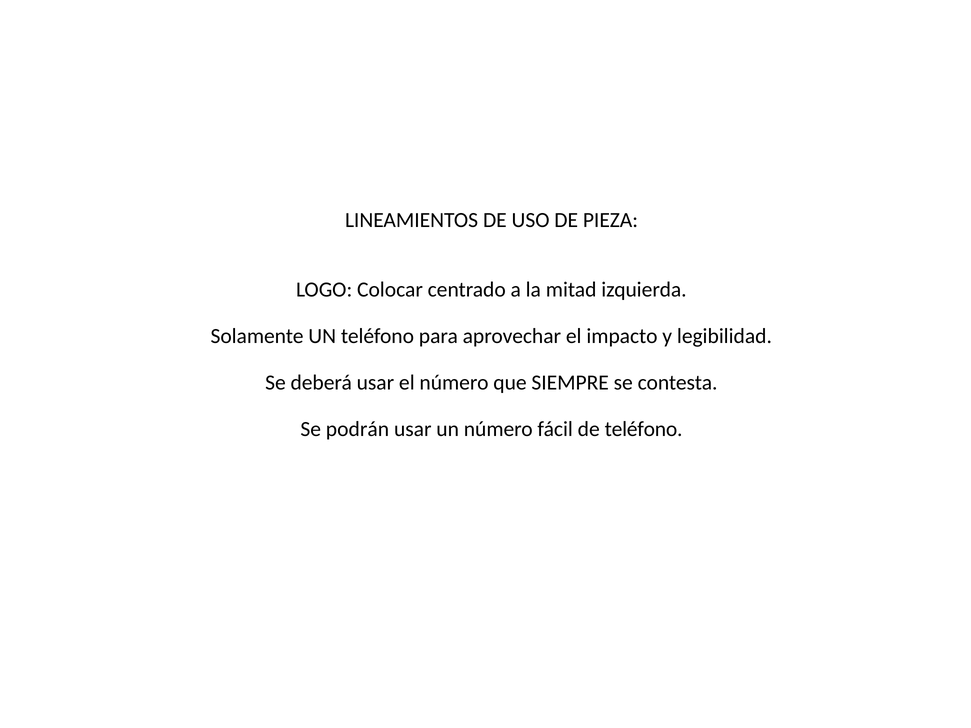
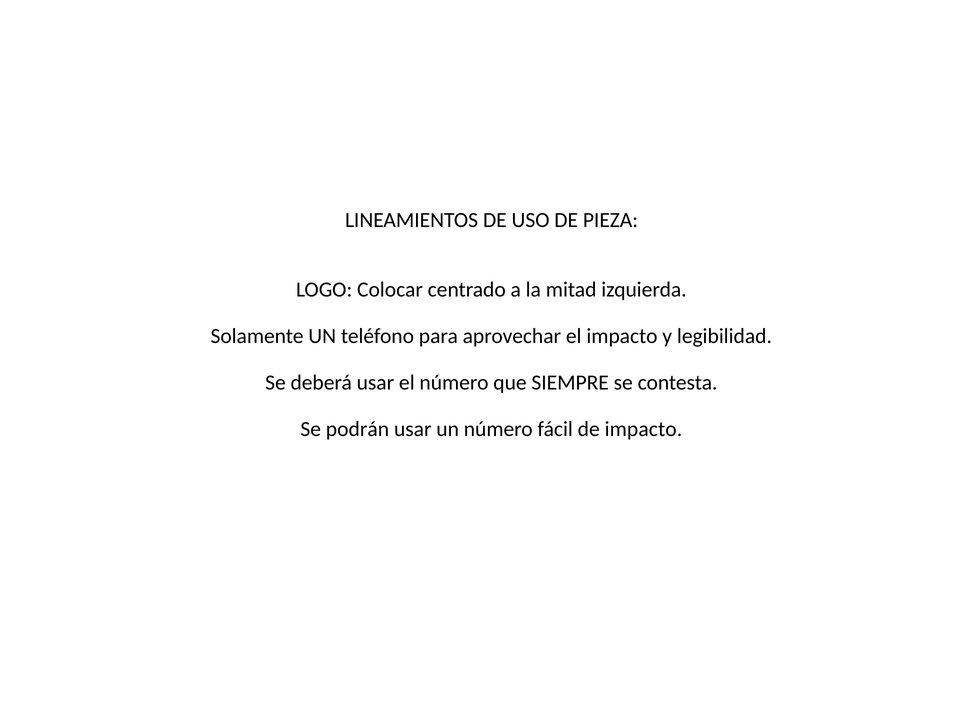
de teléfono: teléfono -> impacto
